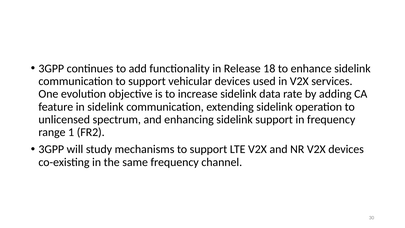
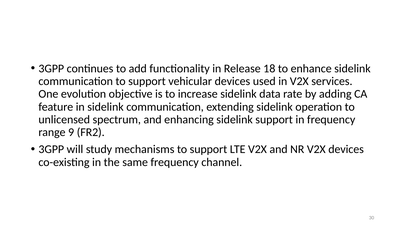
1: 1 -> 9
